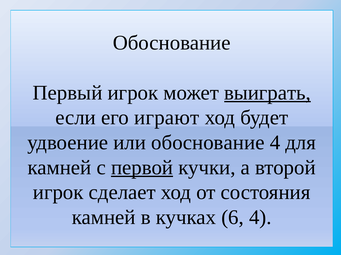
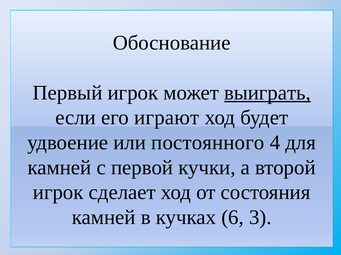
или обоснование: обоснование -> постоянного
первой underline: present -> none
6 4: 4 -> 3
